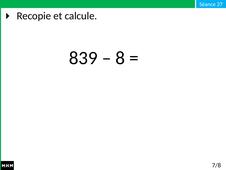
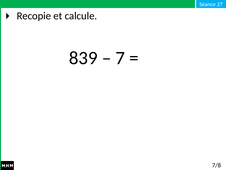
8: 8 -> 7
